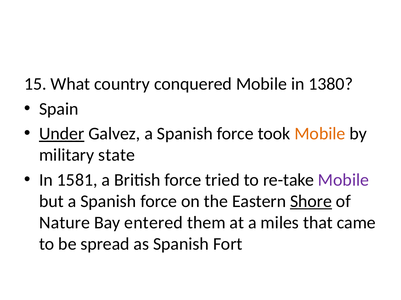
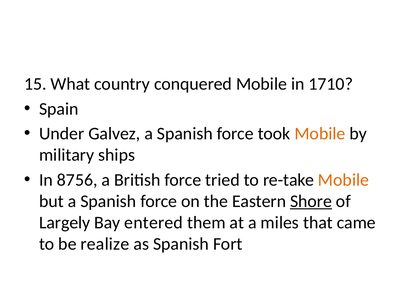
1380: 1380 -> 1710
Under underline: present -> none
state: state -> ships
1581: 1581 -> 8756
Mobile at (344, 180) colour: purple -> orange
Nature: Nature -> Largely
spread: spread -> realize
